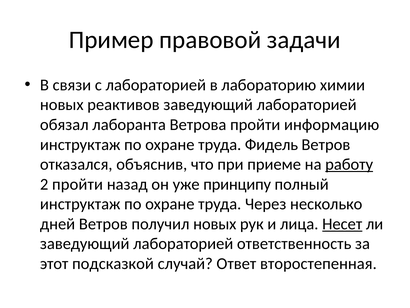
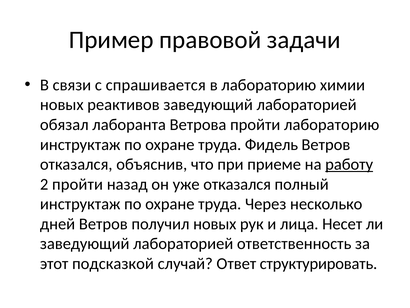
с лабораторией: лабораторией -> спрашивается
пройти информацию: информацию -> лабораторию
уже принципу: принципу -> отказался
Несет underline: present -> none
второстепенная: второстепенная -> структурировать
